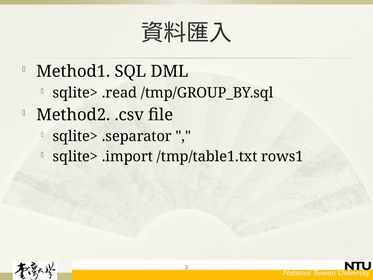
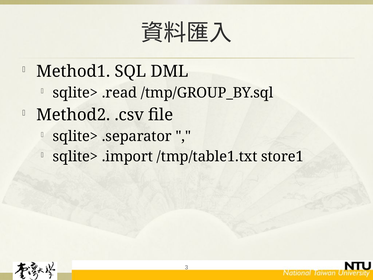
rows1: rows1 -> store1
